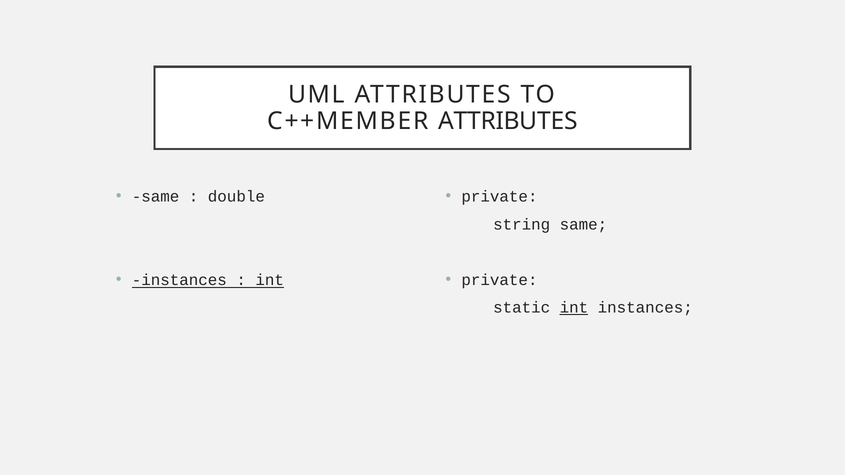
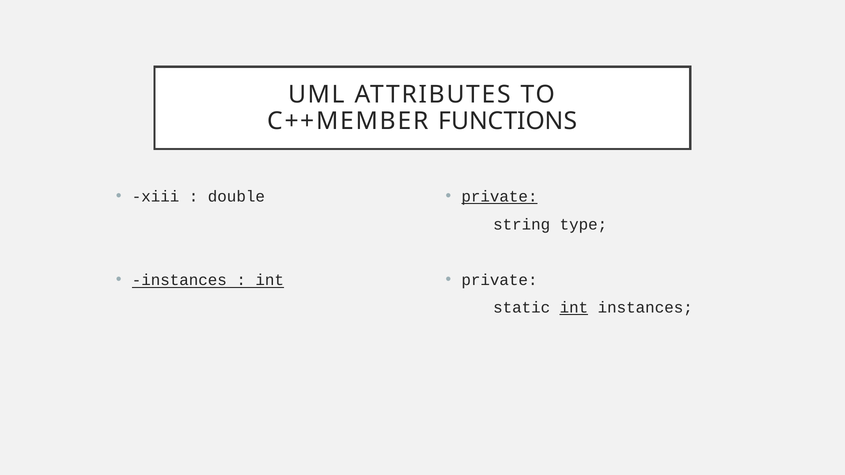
C++MEMBER ATTRIBUTES: ATTRIBUTES -> FUNCTIONS
same at (156, 197): same -> xiii
private at (499, 197) underline: none -> present
string same: same -> type
